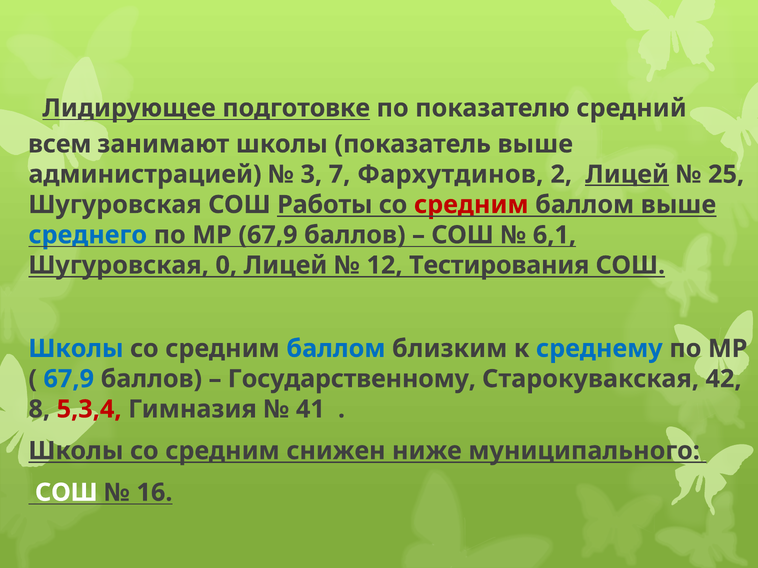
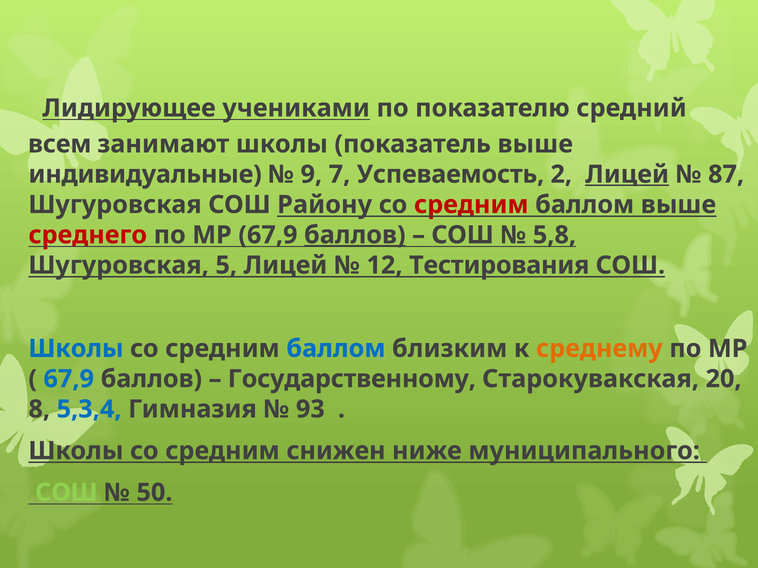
подготовке: подготовке -> учениками
администрацией: администрацией -> индивидуальные
3: 3 -> 9
Фархутдинов: Фархутдинов -> Успеваемость
25: 25 -> 87
Работы: Работы -> Району
среднего colour: blue -> red
баллов at (355, 235) underline: none -> present
6,1: 6,1 -> 5,8
0: 0 -> 5
среднему colour: blue -> orange
42: 42 -> 20
5,3,4 colour: red -> blue
41: 41 -> 93
СОШ at (66, 493) colour: white -> light green
16: 16 -> 50
